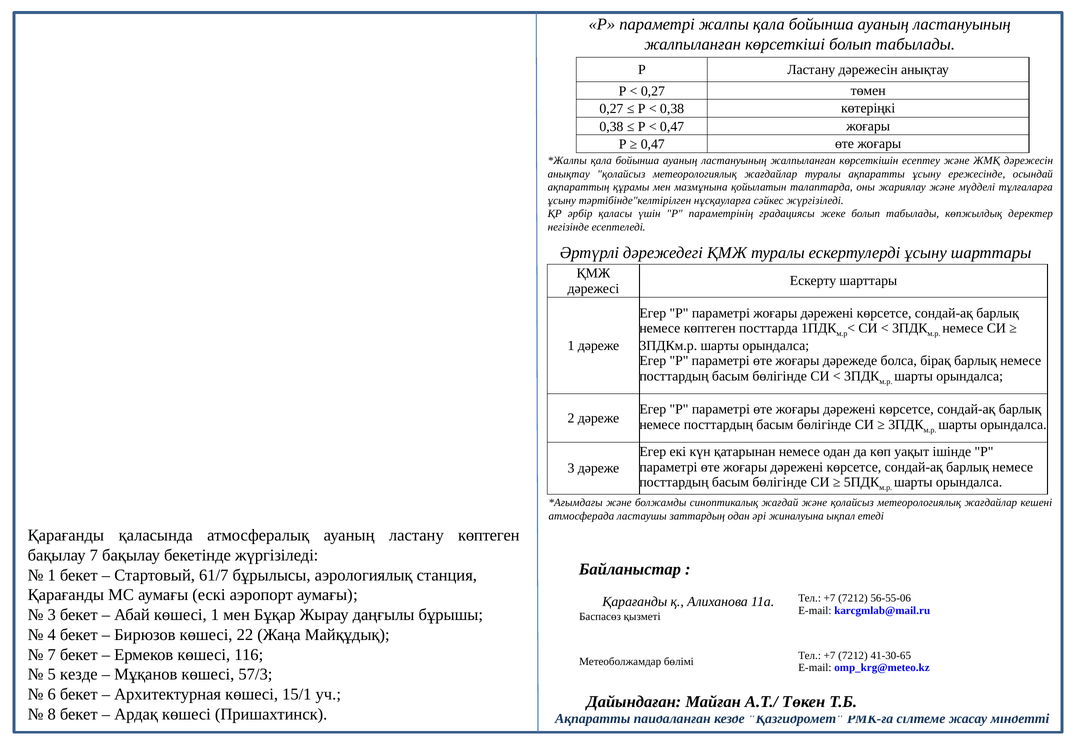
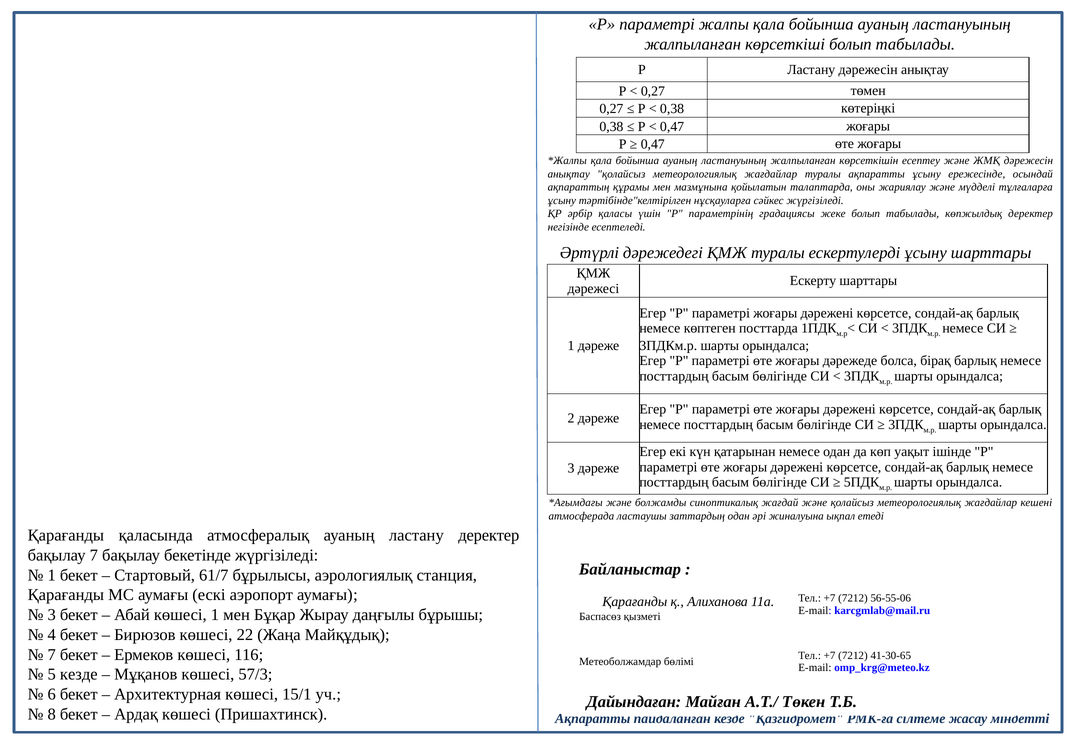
ластану көптеген: көптеген -> деректер
